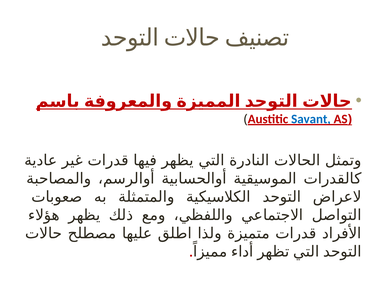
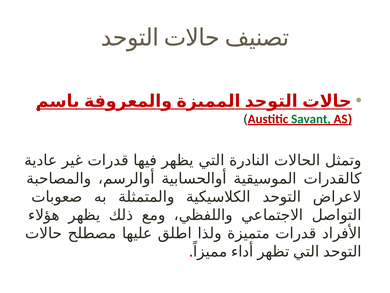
Savant colour: blue -> green
